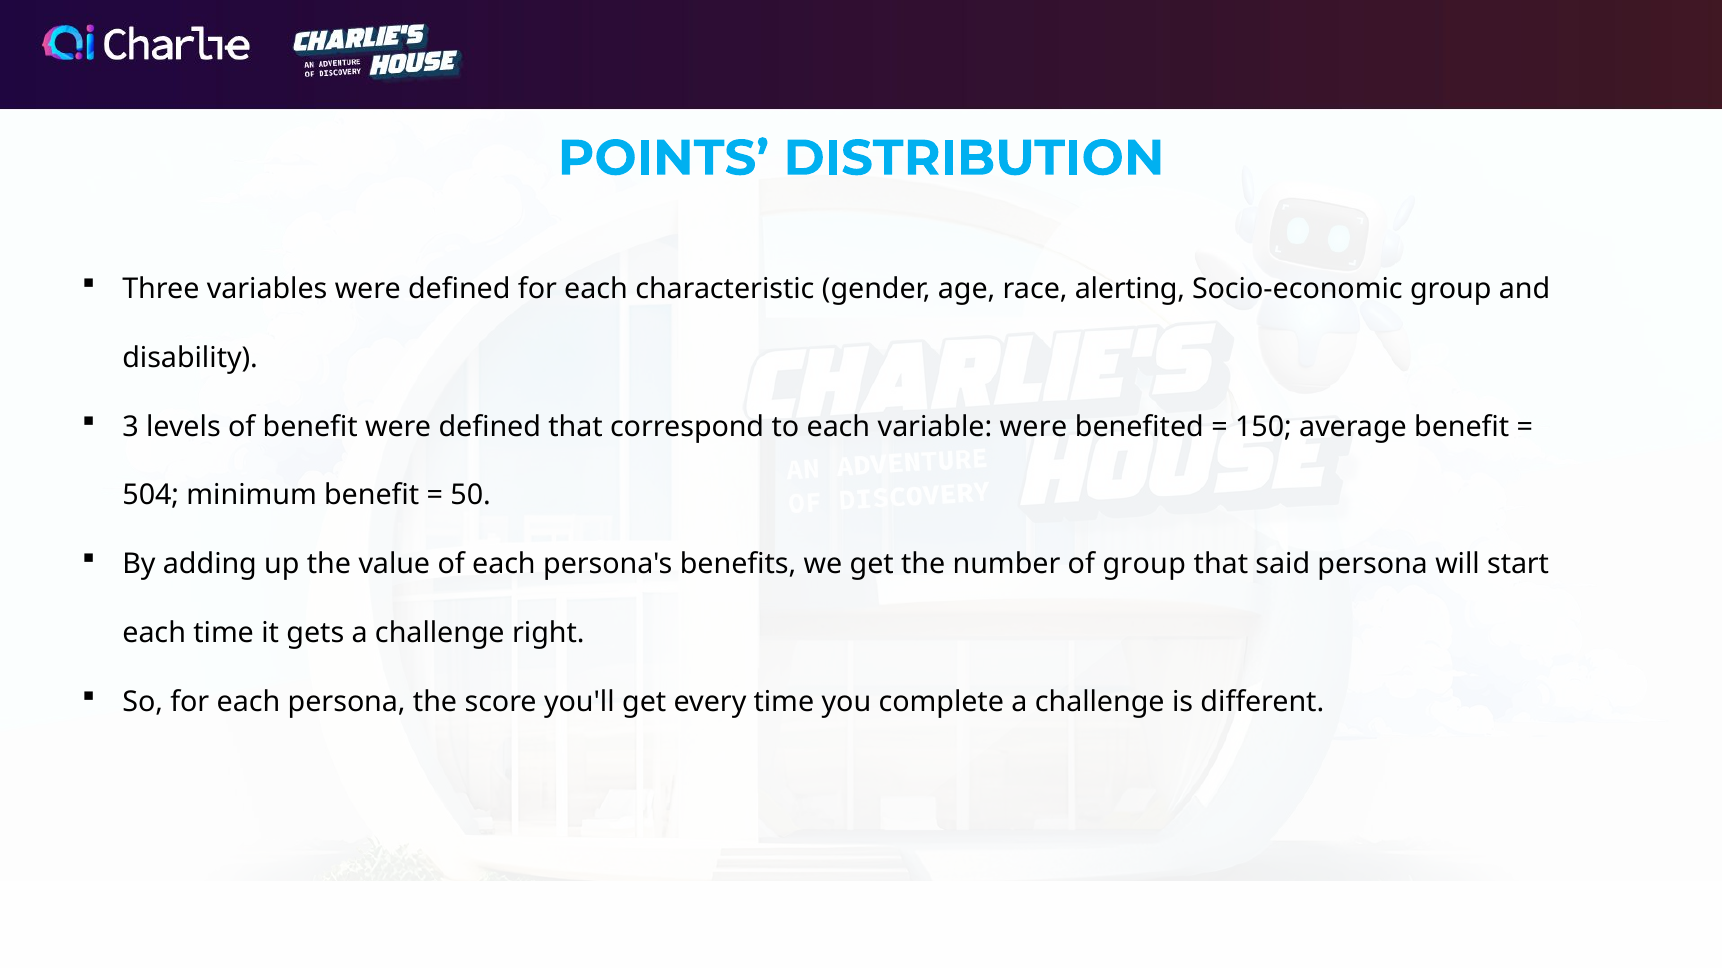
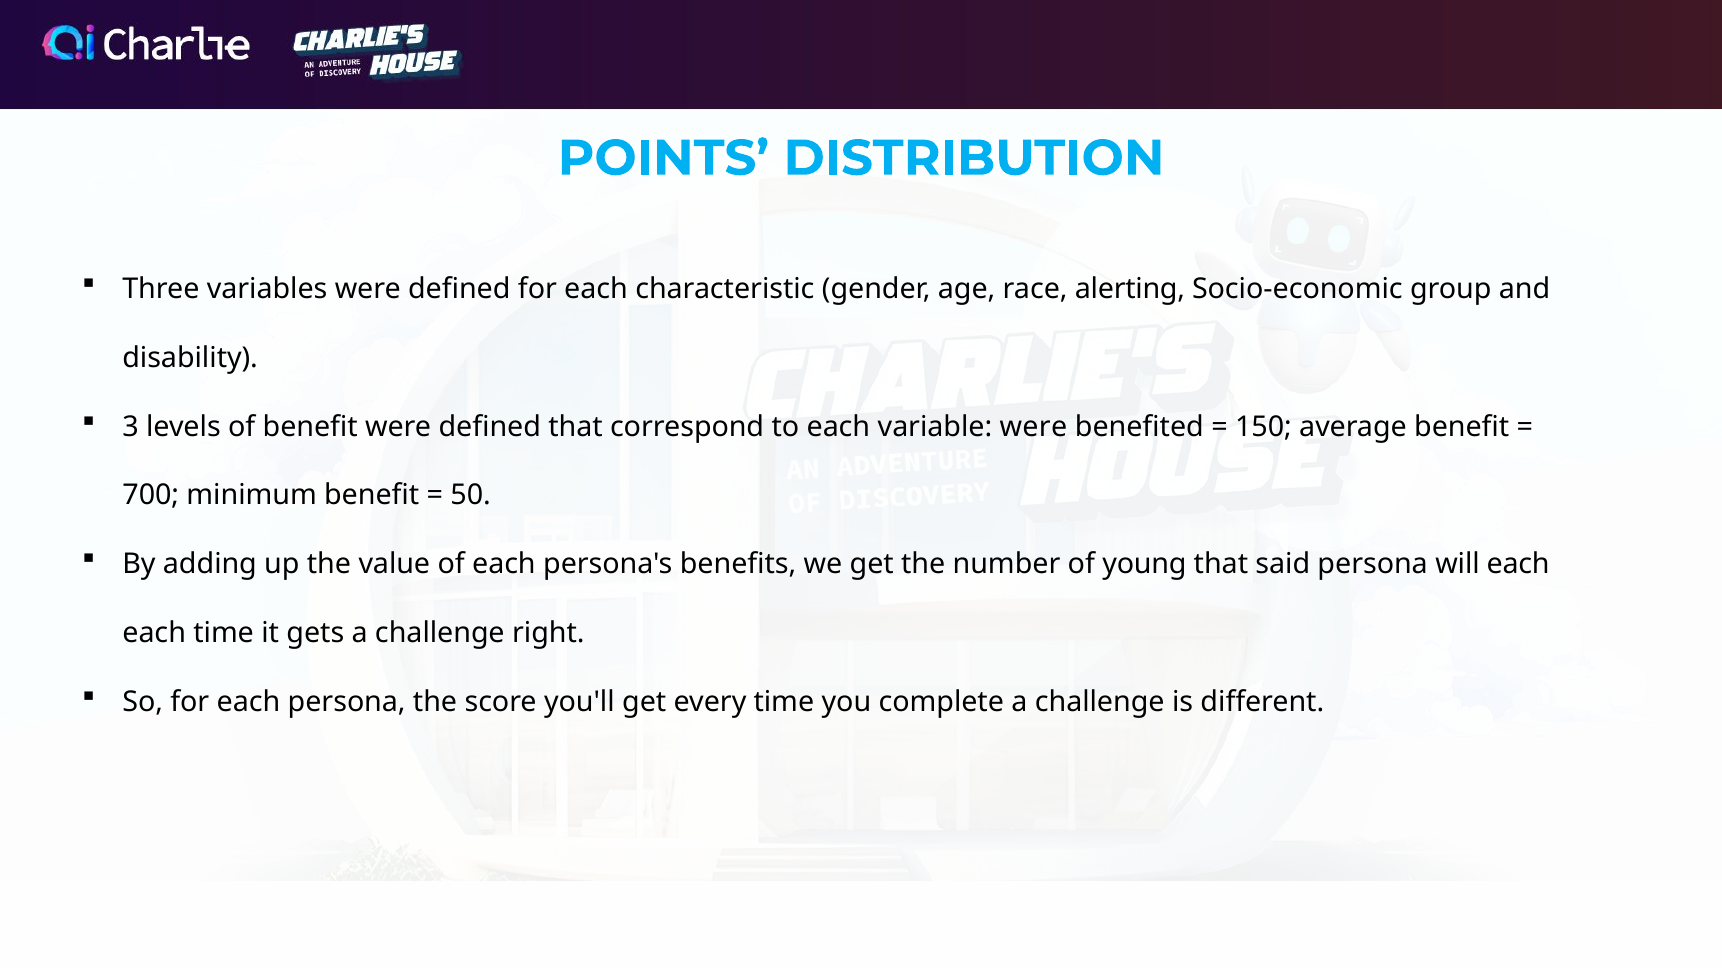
504: 504 -> 700
of group: group -> young
will start: start -> each
